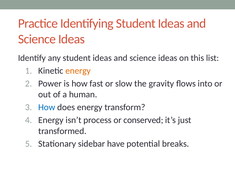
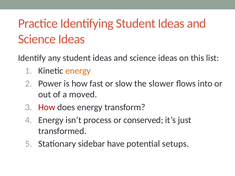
gravity: gravity -> slower
human: human -> moved
How at (47, 107) colour: blue -> red
breaks: breaks -> setups
